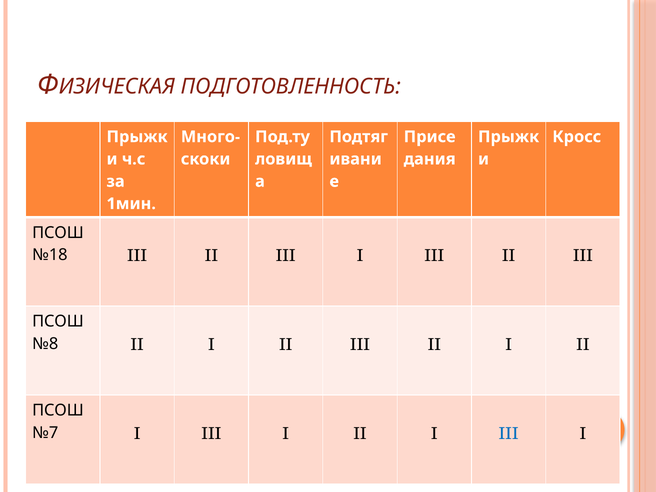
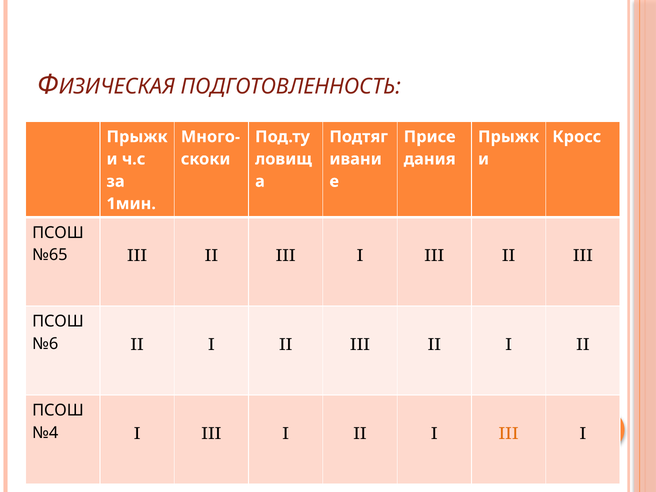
№18: №18 -> №65
№8: №8 -> №6
№7: №7 -> №4
III at (509, 434) colour: blue -> orange
